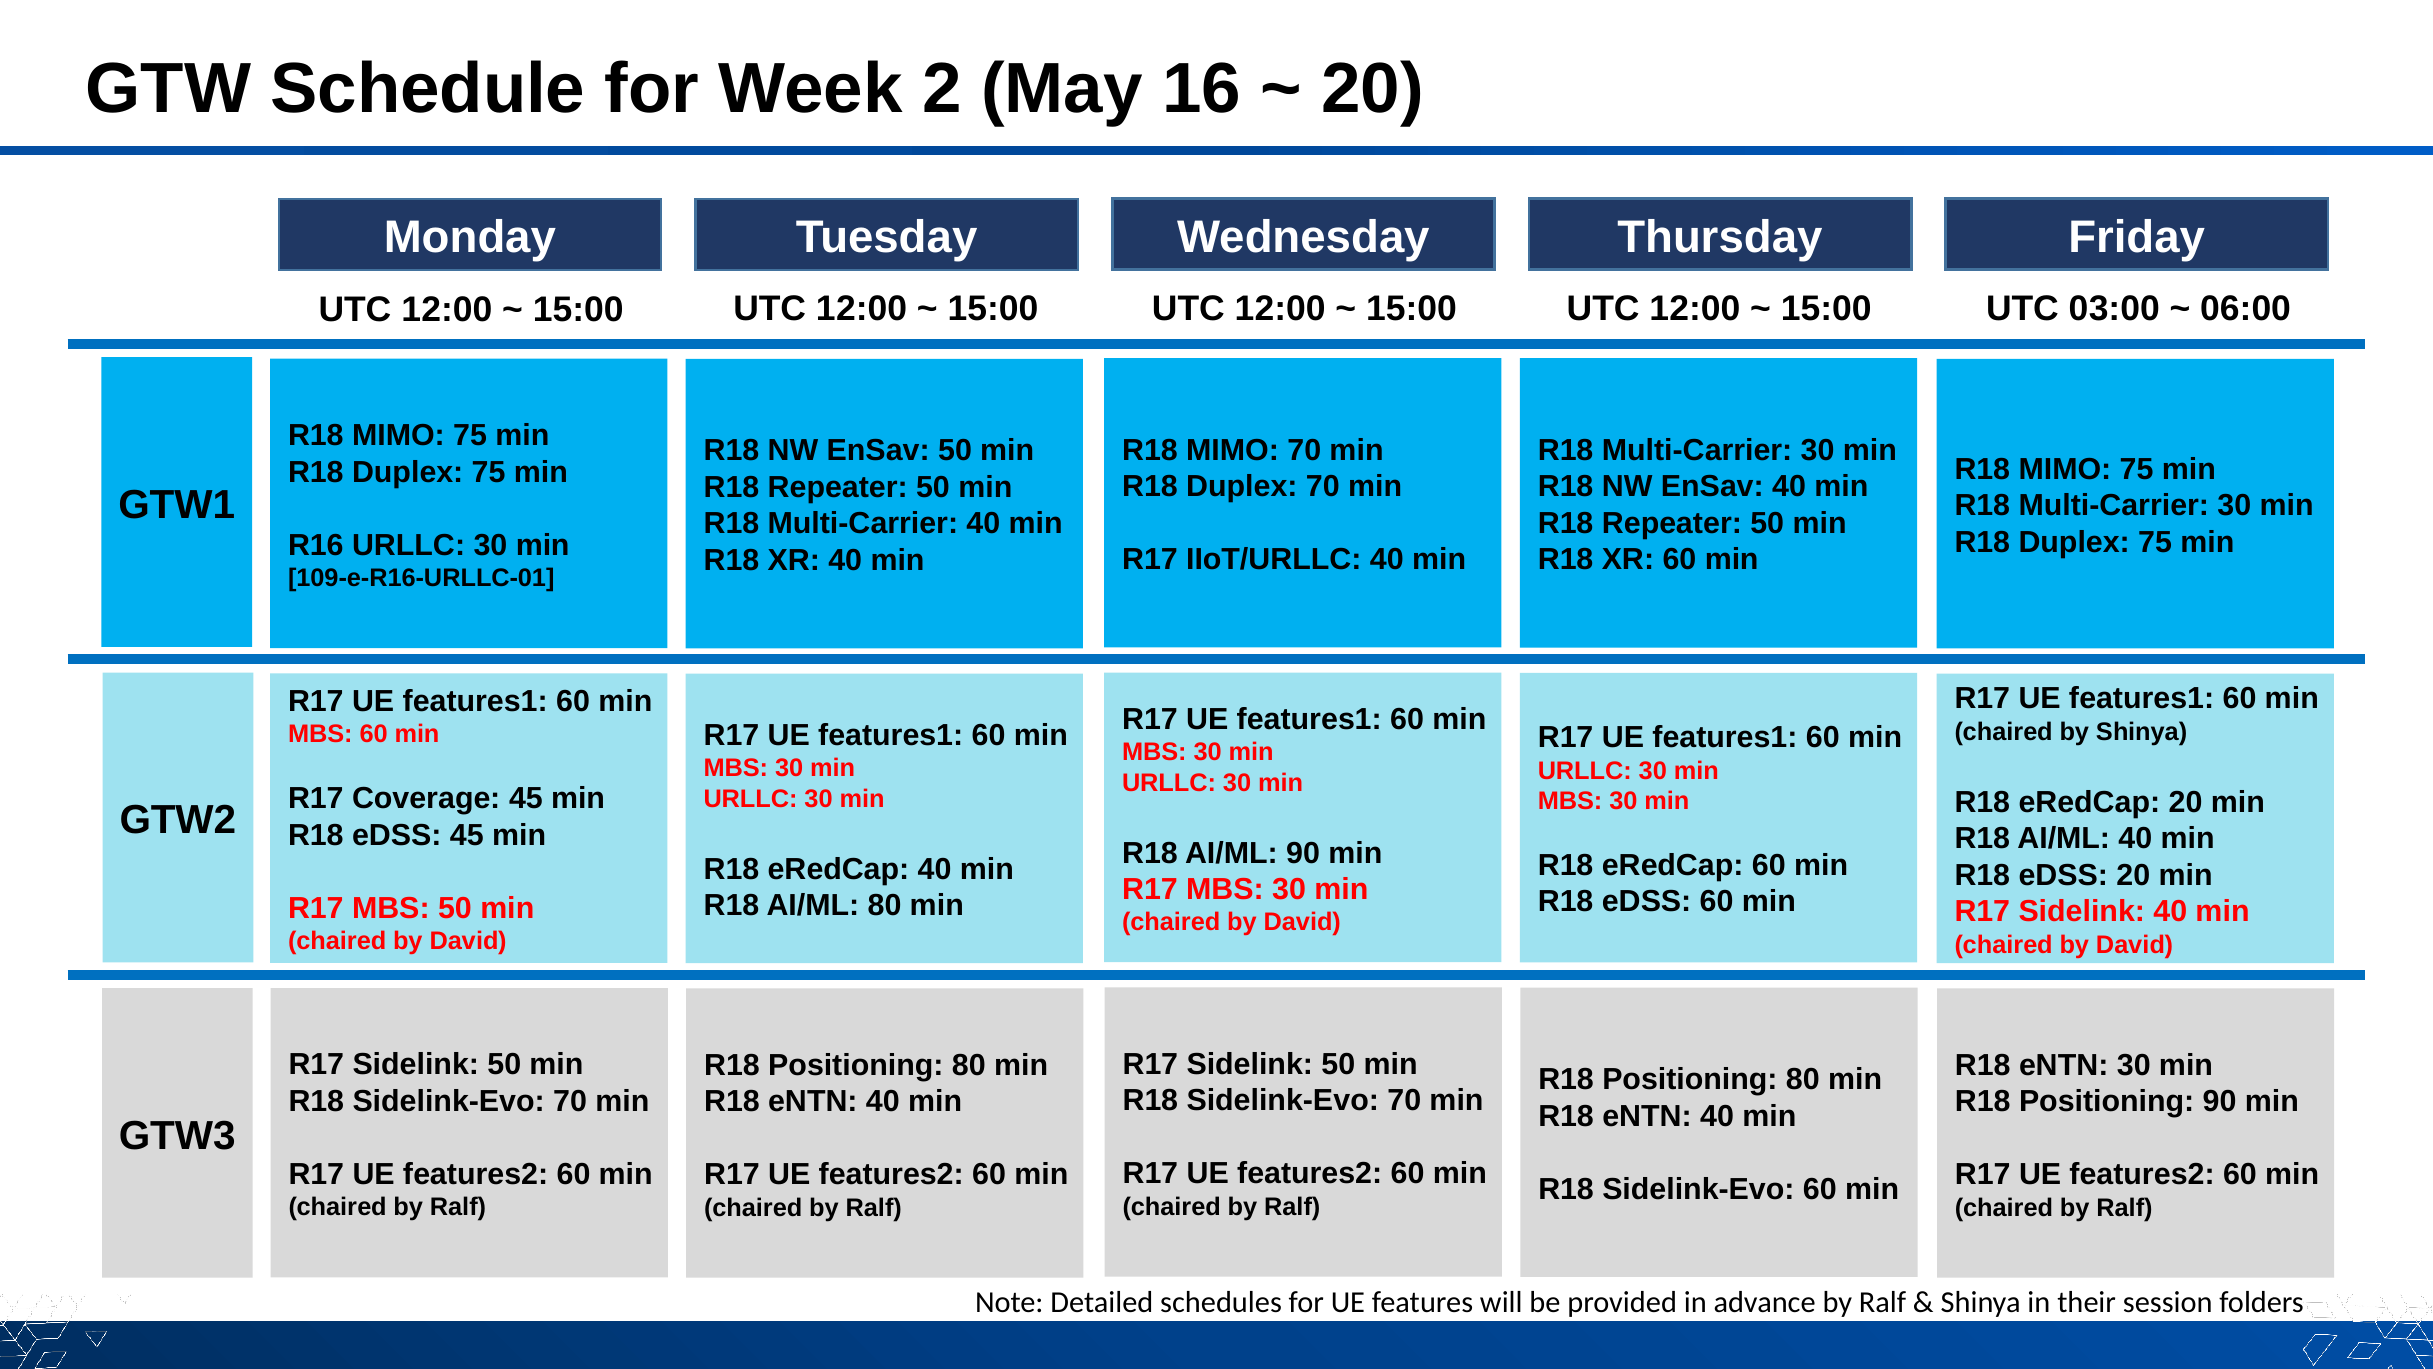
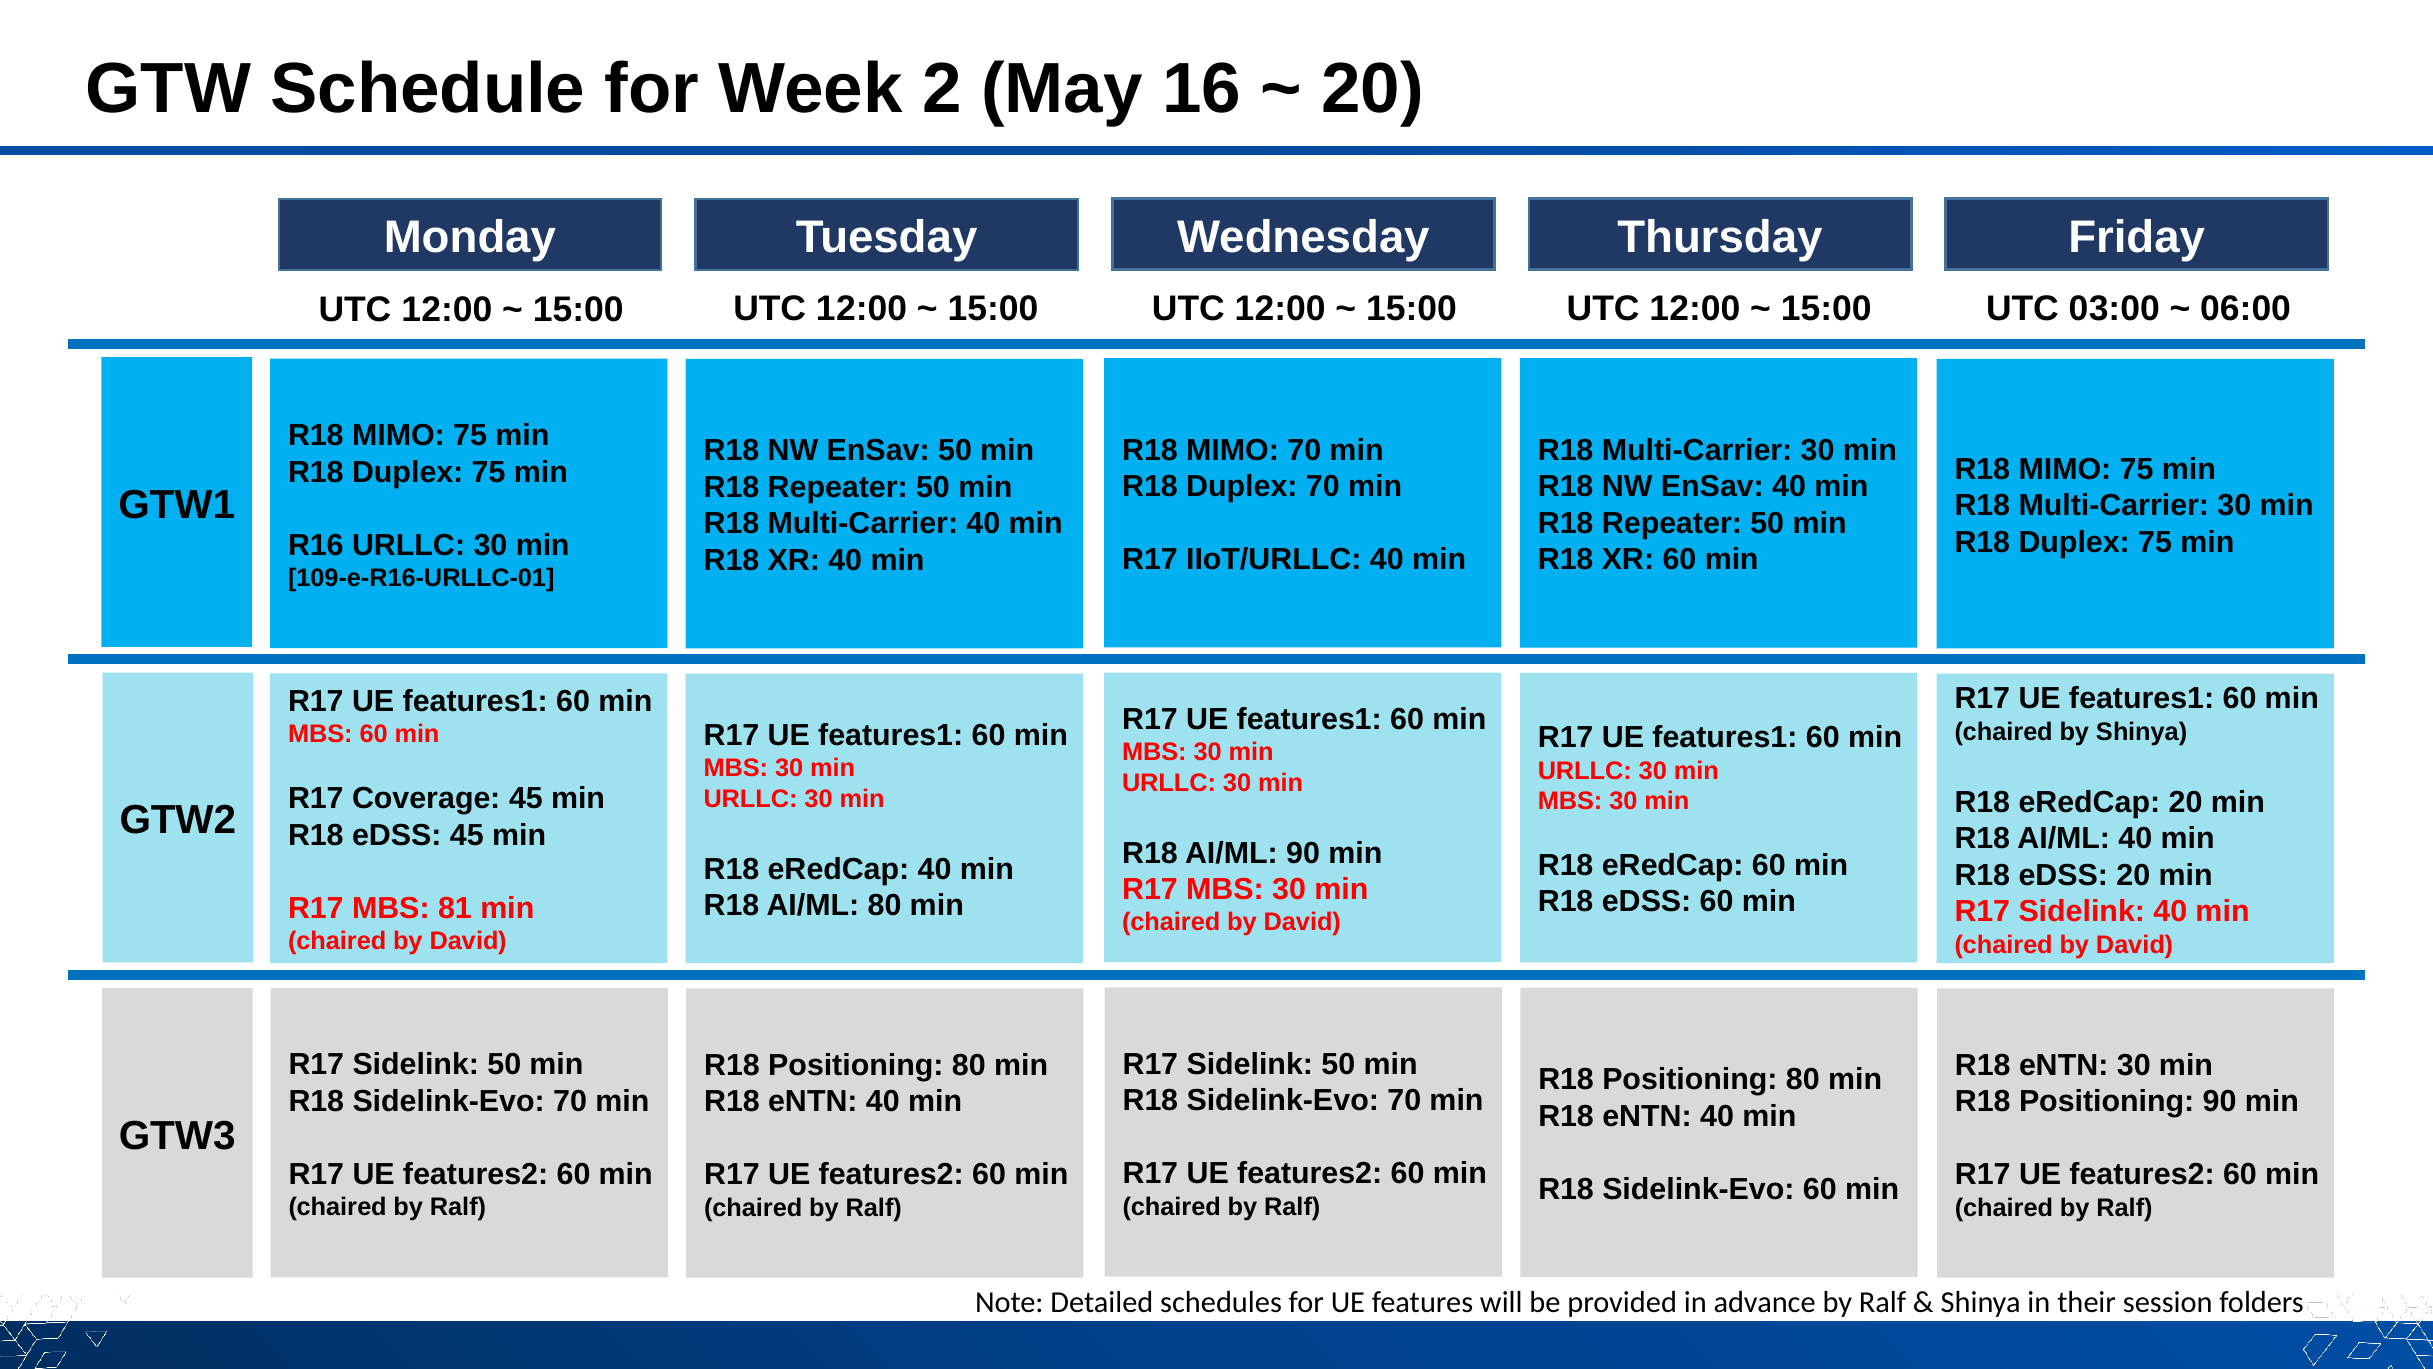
MBS 50: 50 -> 81
